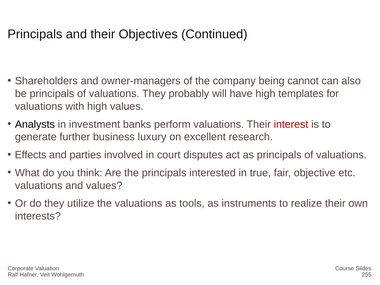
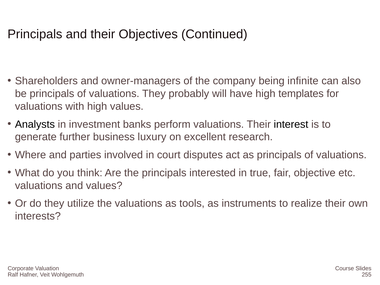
cannot: cannot -> infinite
interest colour: red -> black
Effects: Effects -> Where
